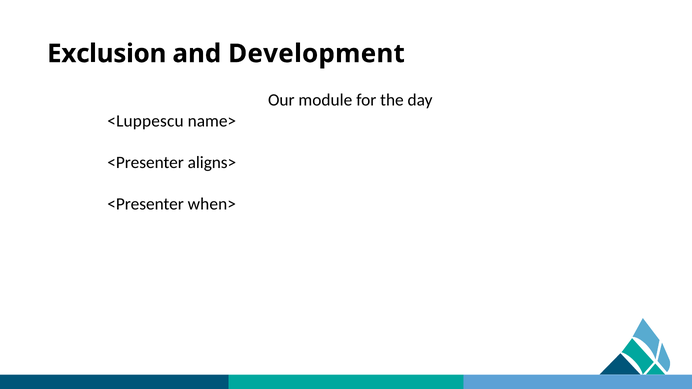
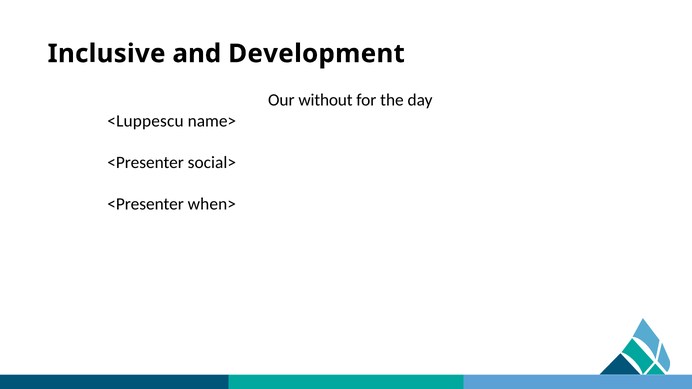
Exclusion: Exclusion -> Inclusive
module: module -> without
aligns>: aligns> -> social>
